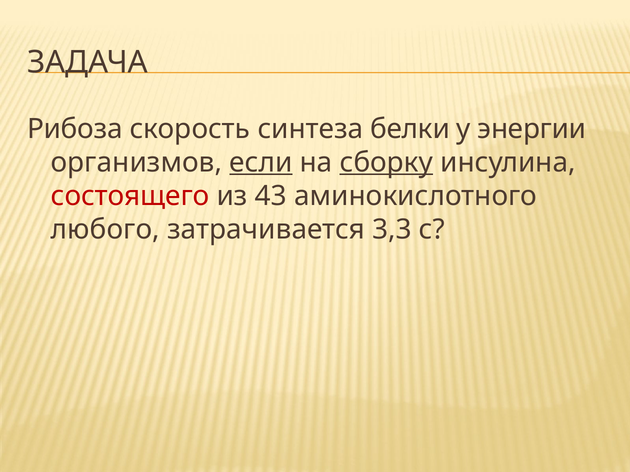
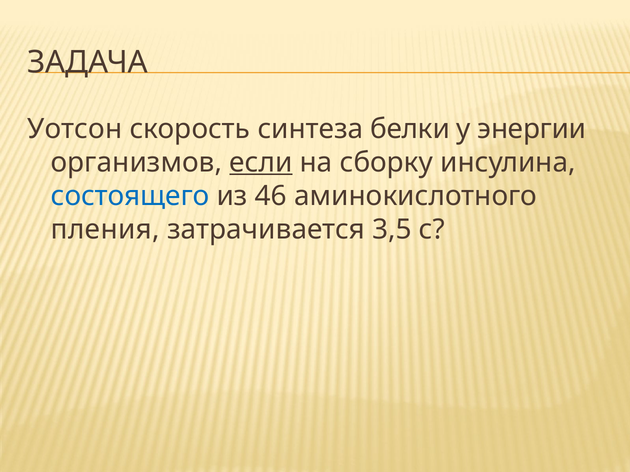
Рибоза: Рибоза -> Уотсон
сборку underline: present -> none
состоящего colour: red -> blue
43: 43 -> 46
любого: любого -> пления
3,3: 3,3 -> 3,5
